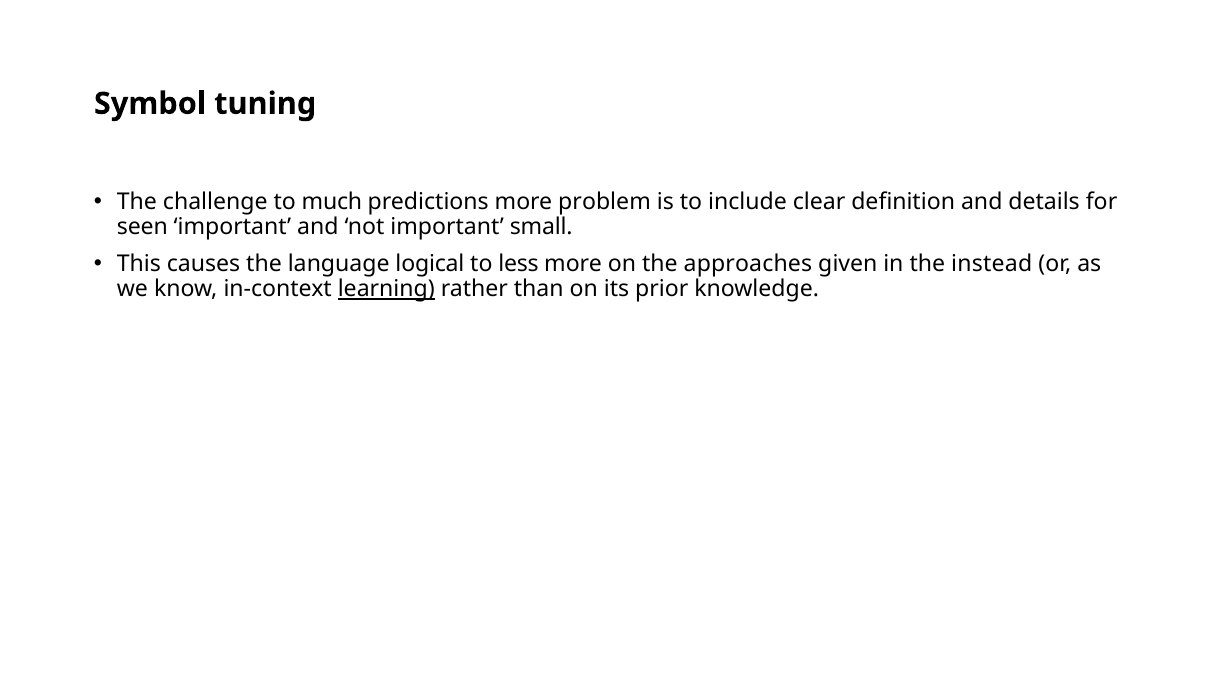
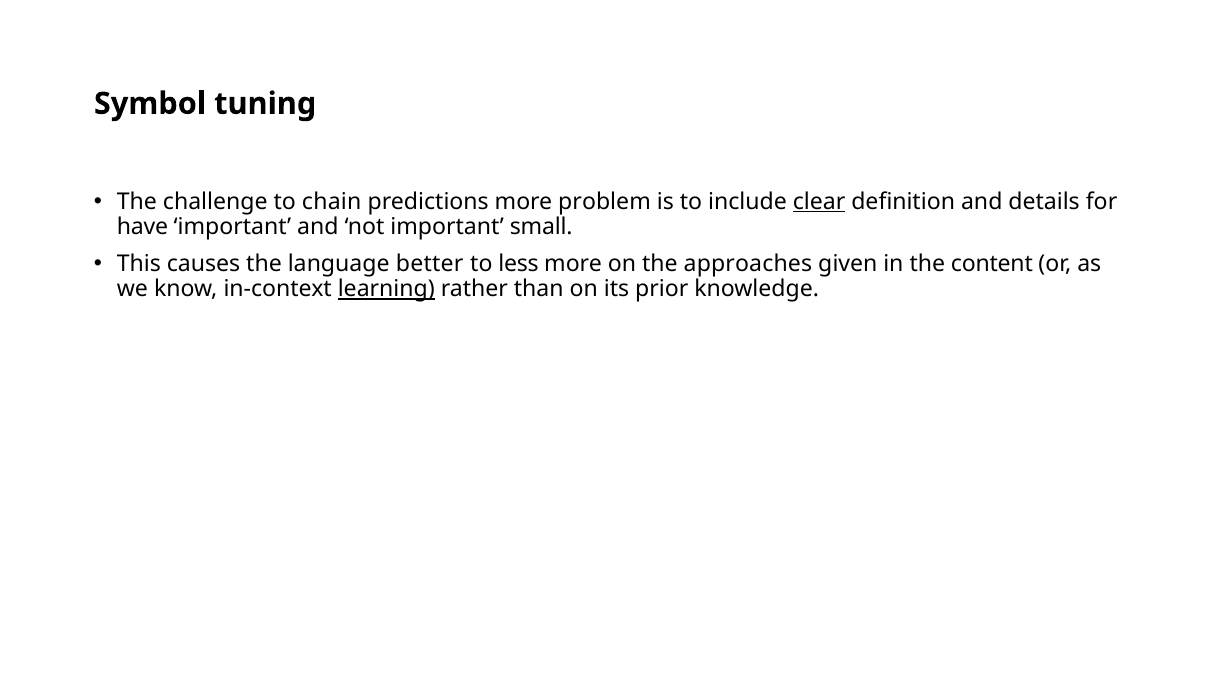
much: much -> chain
clear underline: none -> present
seen: seen -> have
logical: logical -> better
instead: instead -> content
